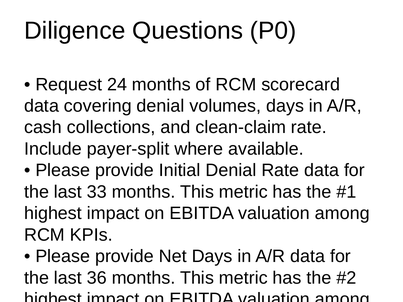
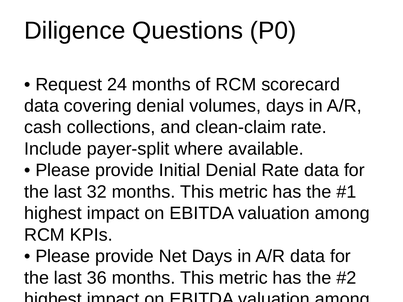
33: 33 -> 32
